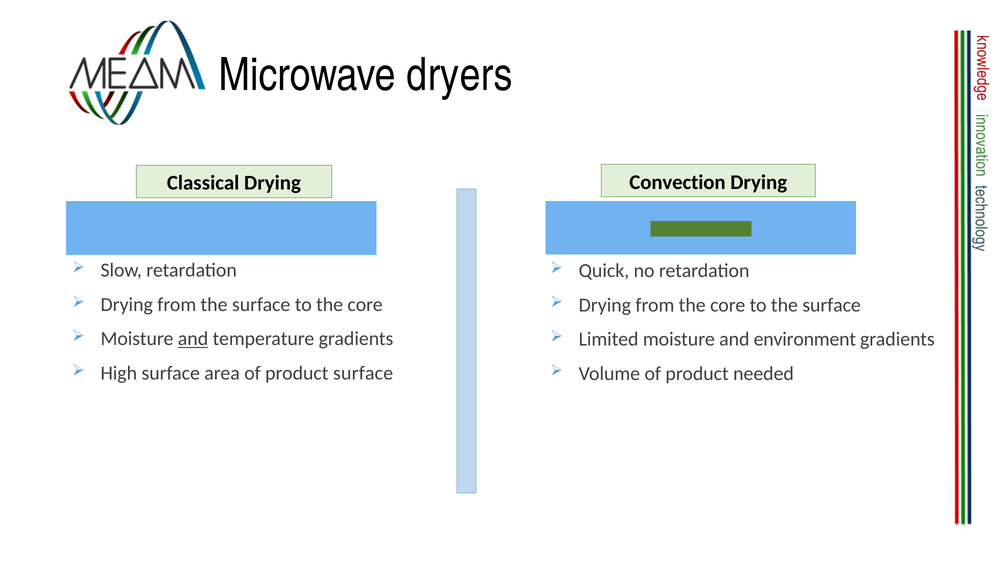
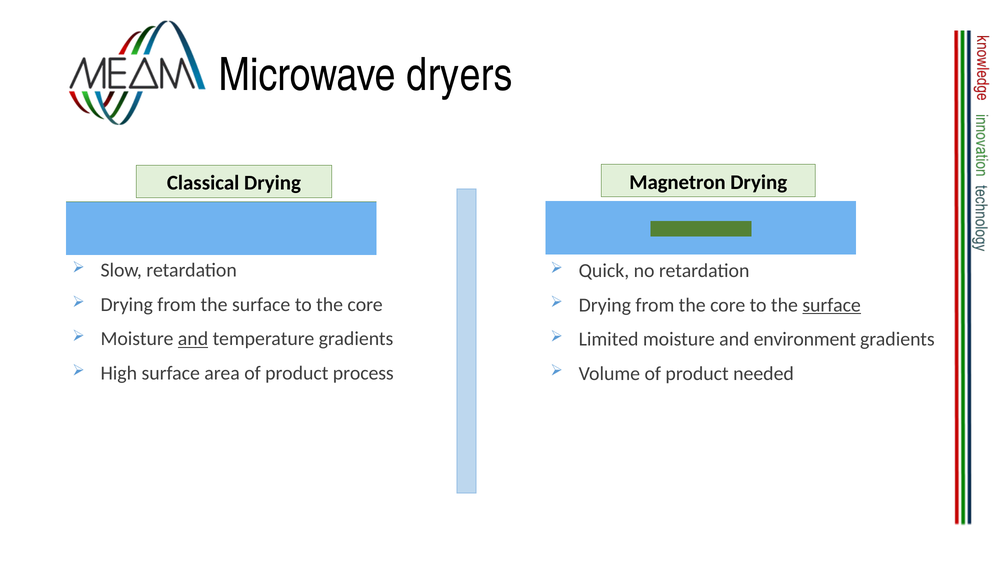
Convection: Convection -> Magnetron
surface at (832, 305) underline: none -> present
product surface: surface -> process
